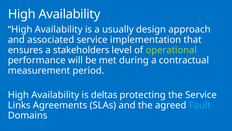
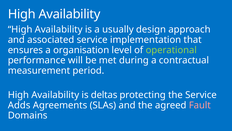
stakeholders: stakeholders -> organisation
Links: Links -> Adds
Fault colour: light blue -> pink
